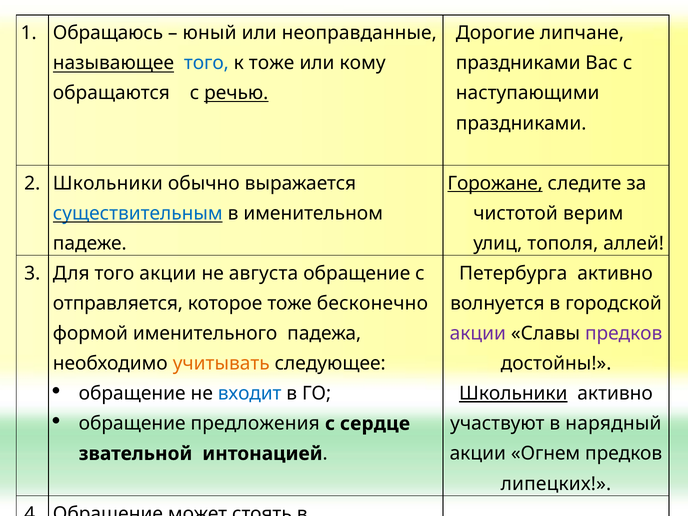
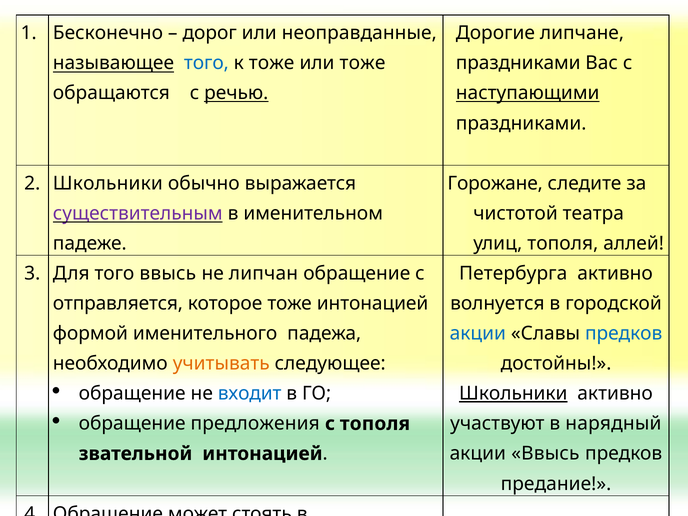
Обращаюсь: Обращаюсь -> Бесконечно
юный: юный -> дорог
или кому: кому -> тоже
наступающими underline: none -> present
Горожане underline: present -> none
существительным colour: blue -> purple
верим: верим -> театра
того акции: акции -> ввысь
августа: августа -> липчан
тоже бесконечно: бесконечно -> интонацией
акции at (478, 334) colour: purple -> blue
предков at (624, 334) colour: purple -> blue
с сердце: сердце -> тополя
акции Огнем: Огнем -> Ввысь
липецких: липецких -> предание
